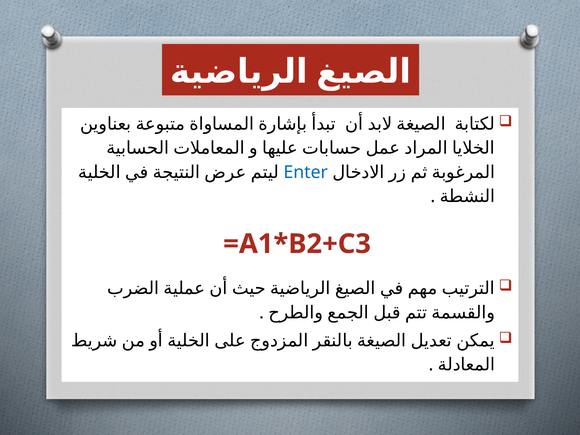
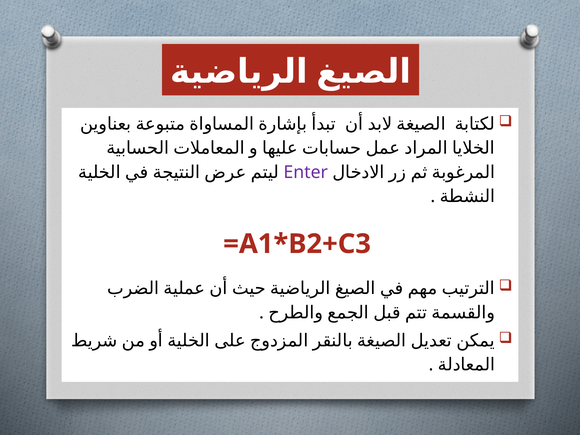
Enter colour: blue -> purple
